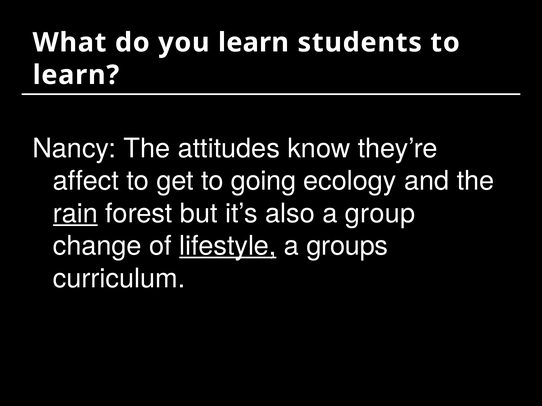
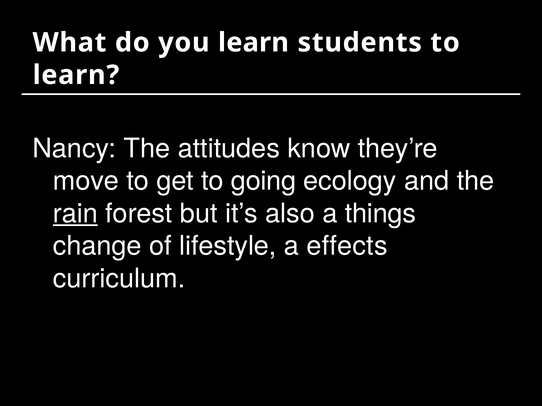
affect: affect -> move
group: group -> things
lifestyle underline: present -> none
groups: groups -> effects
